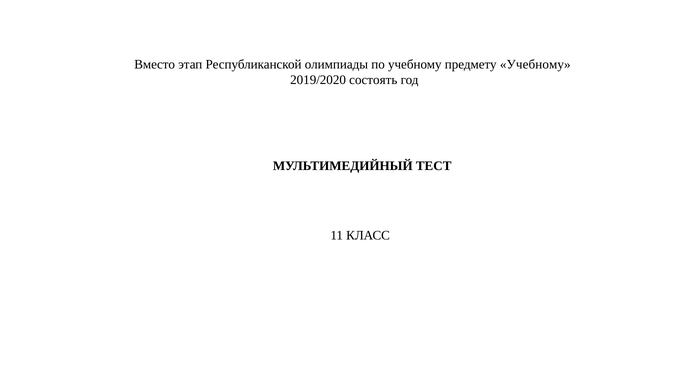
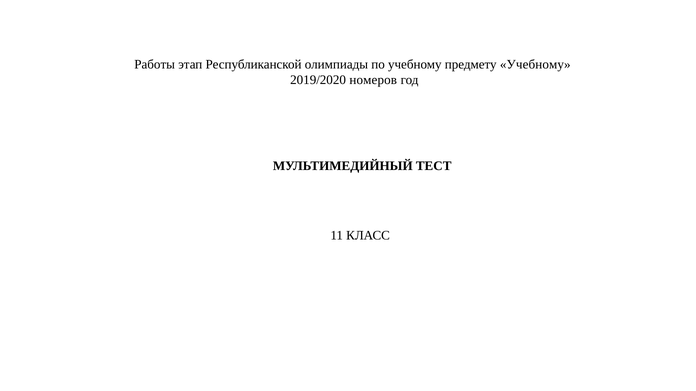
Вместо: Вместо -> Работы
состоять: состоять -> номеров
